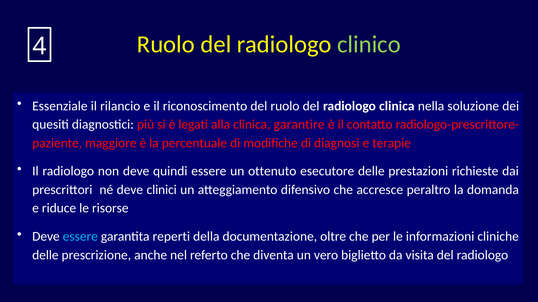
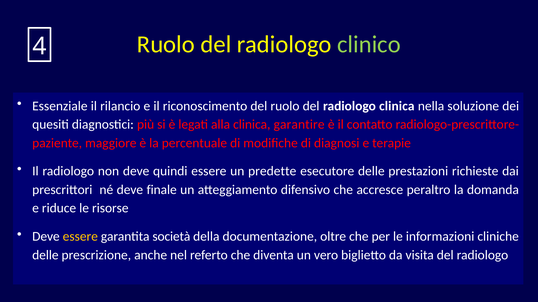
ottenuto: ottenuto -> predette
clinici: clinici -> finale
essere at (80, 237) colour: light blue -> yellow
reperti: reperti -> società
